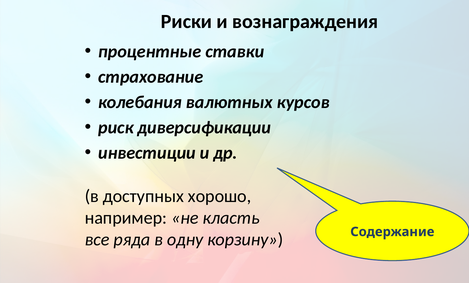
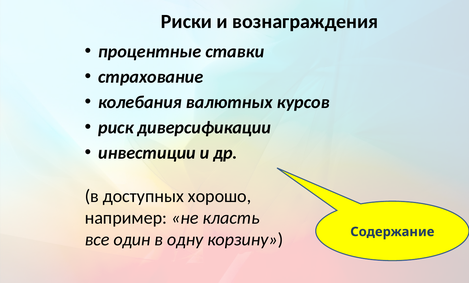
ряда: ряда -> один
